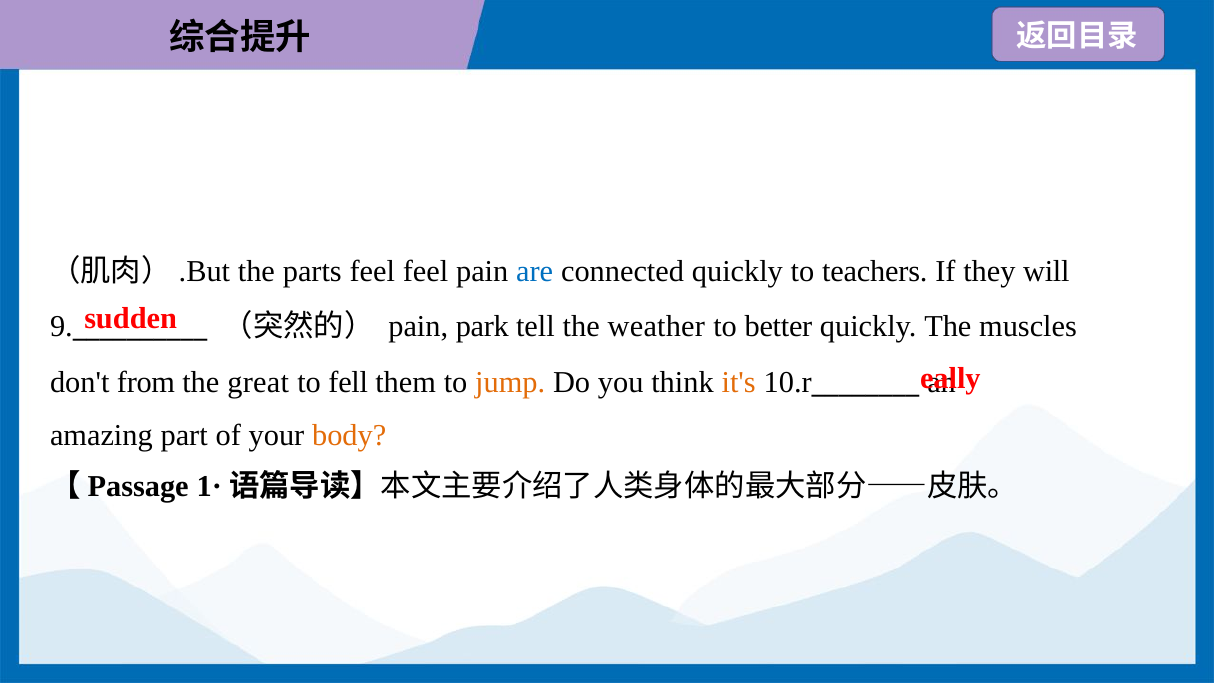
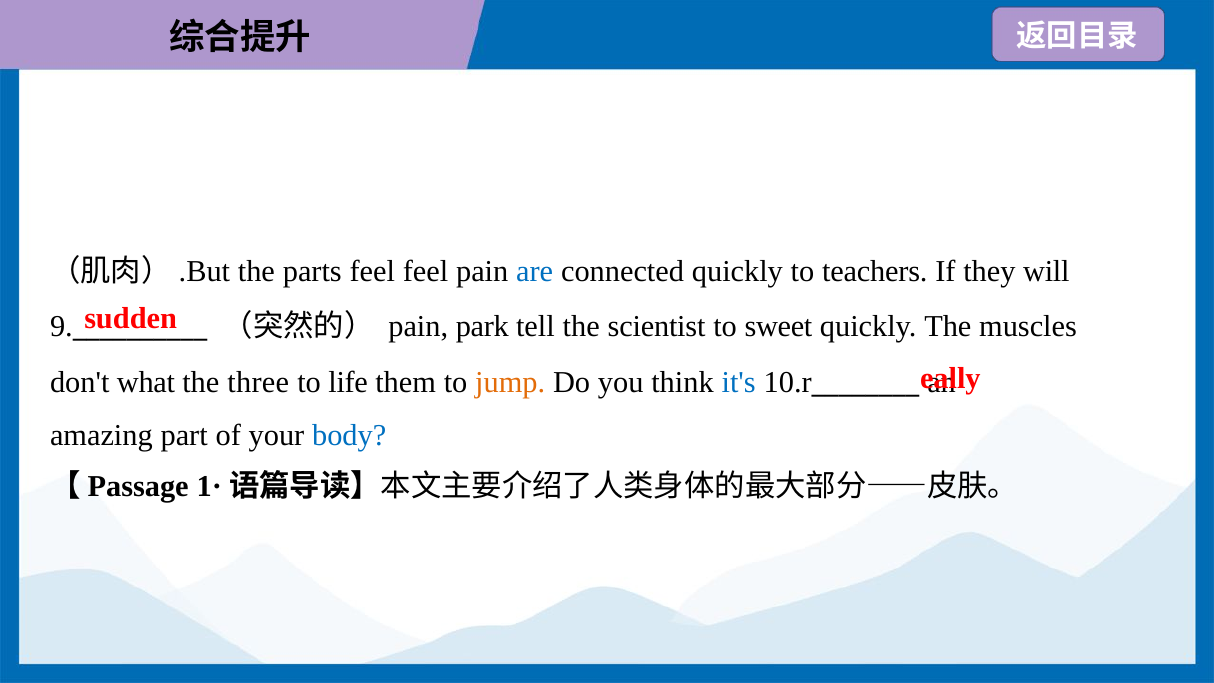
weather: weather -> scientist
better: better -> sweet
from: from -> what
great: great -> three
fell: fell -> life
it's colour: orange -> blue
body colour: orange -> blue
